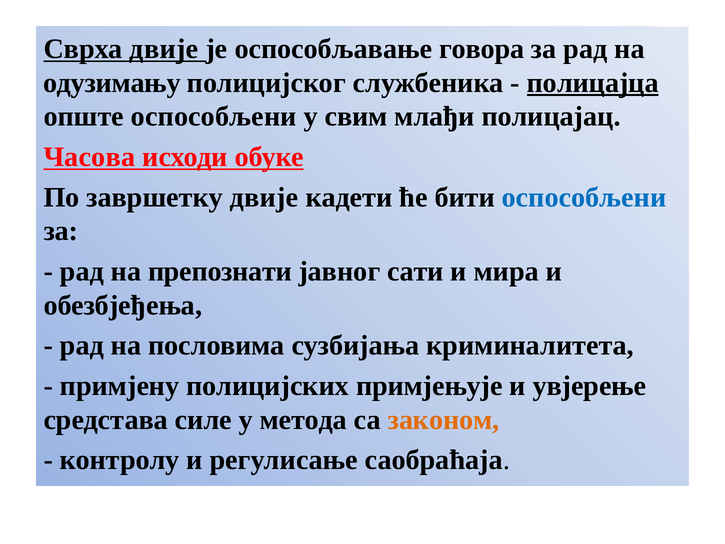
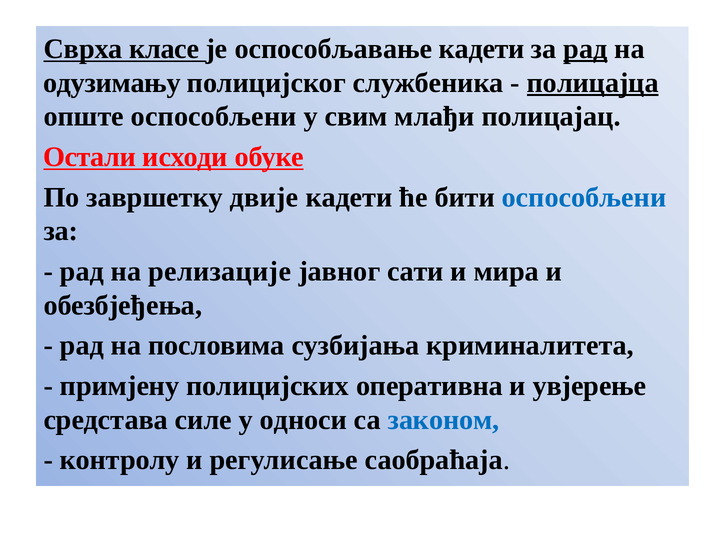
Сврха двије: двије -> класе
оспособљавање говора: говора -> кадети
рад at (585, 49) underline: none -> present
Часова: Часова -> Остали
препознати: препознати -> релизације
примјењује: примјењује -> оперативна
метода: метода -> односи
законом colour: orange -> blue
